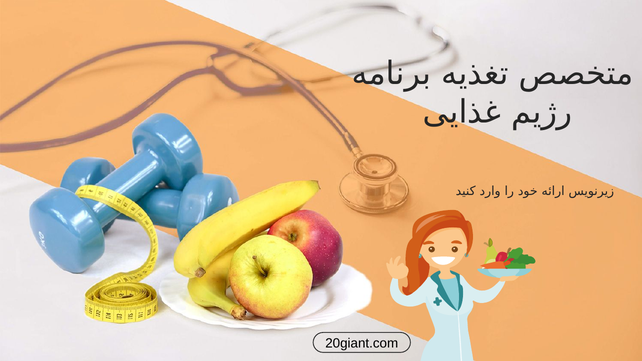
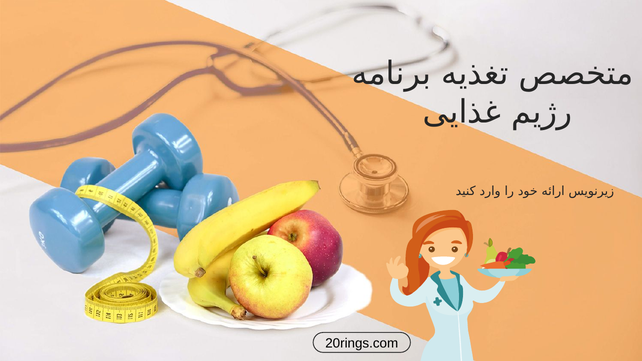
20giant.com: 20giant.com -> 20rings.com
